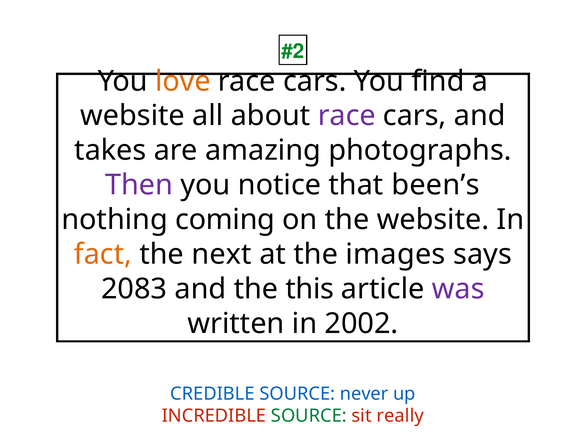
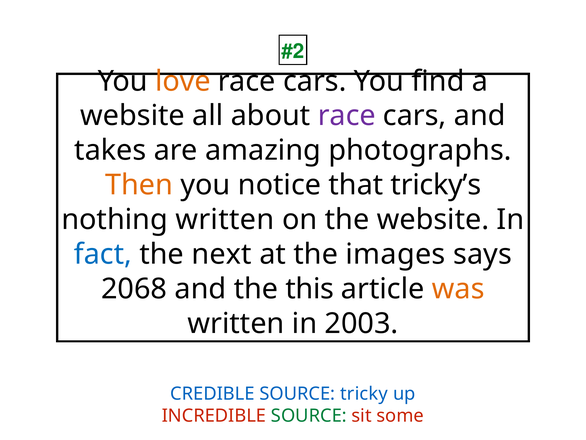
Then colour: purple -> orange
been’s: been’s -> tricky’s
nothing coming: coming -> written
fact colour: orange -> blue
2083: 2083 -> 2068
was colour: purple -> orange
2002: 2002 -> 2003
never: never -> tricky
really: really -> some
